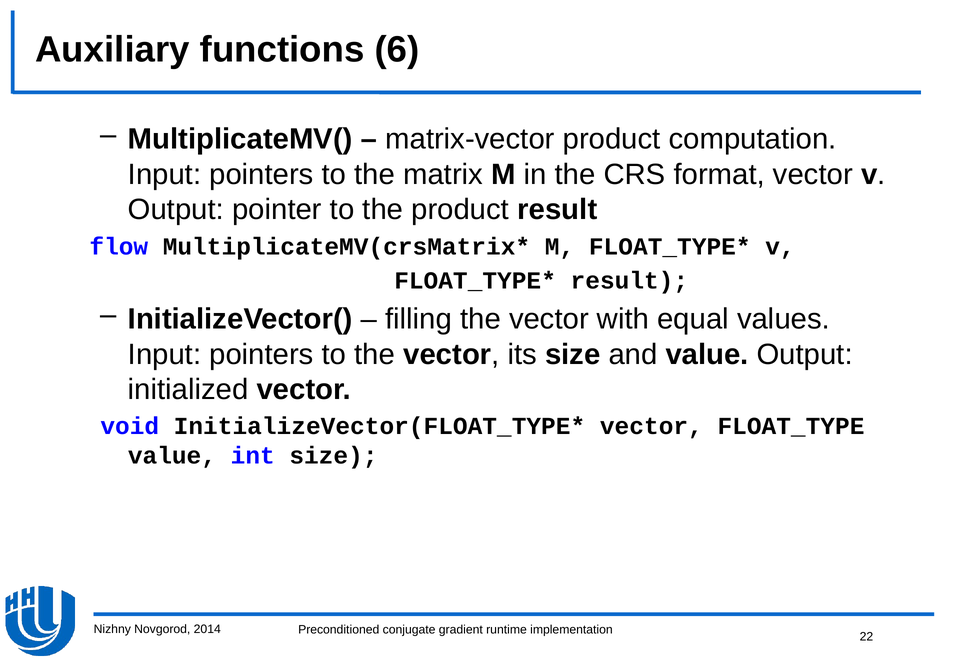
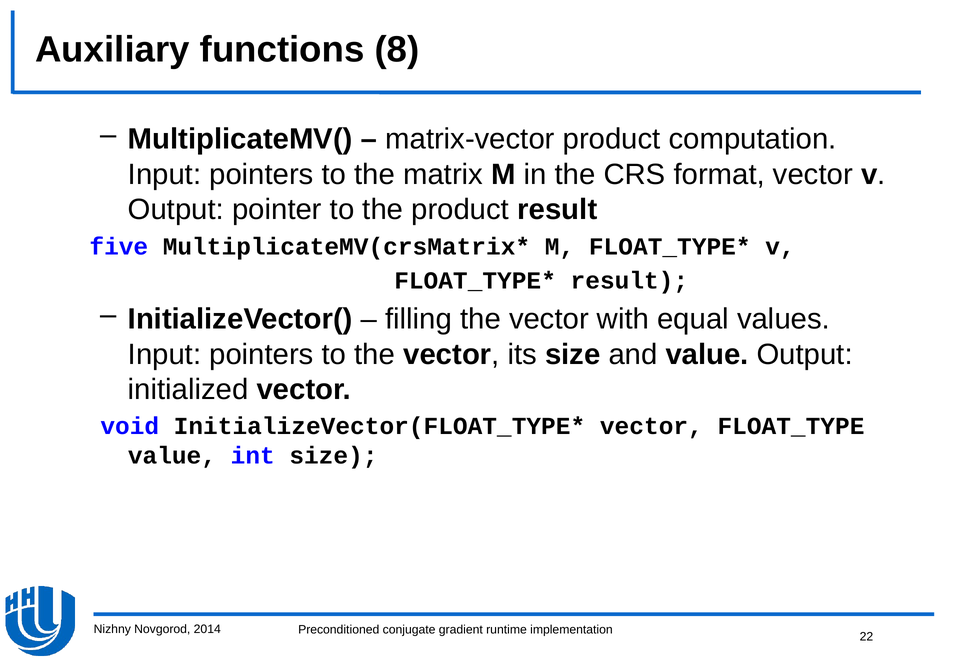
6: 6 -> 8
flow: flow -> five
